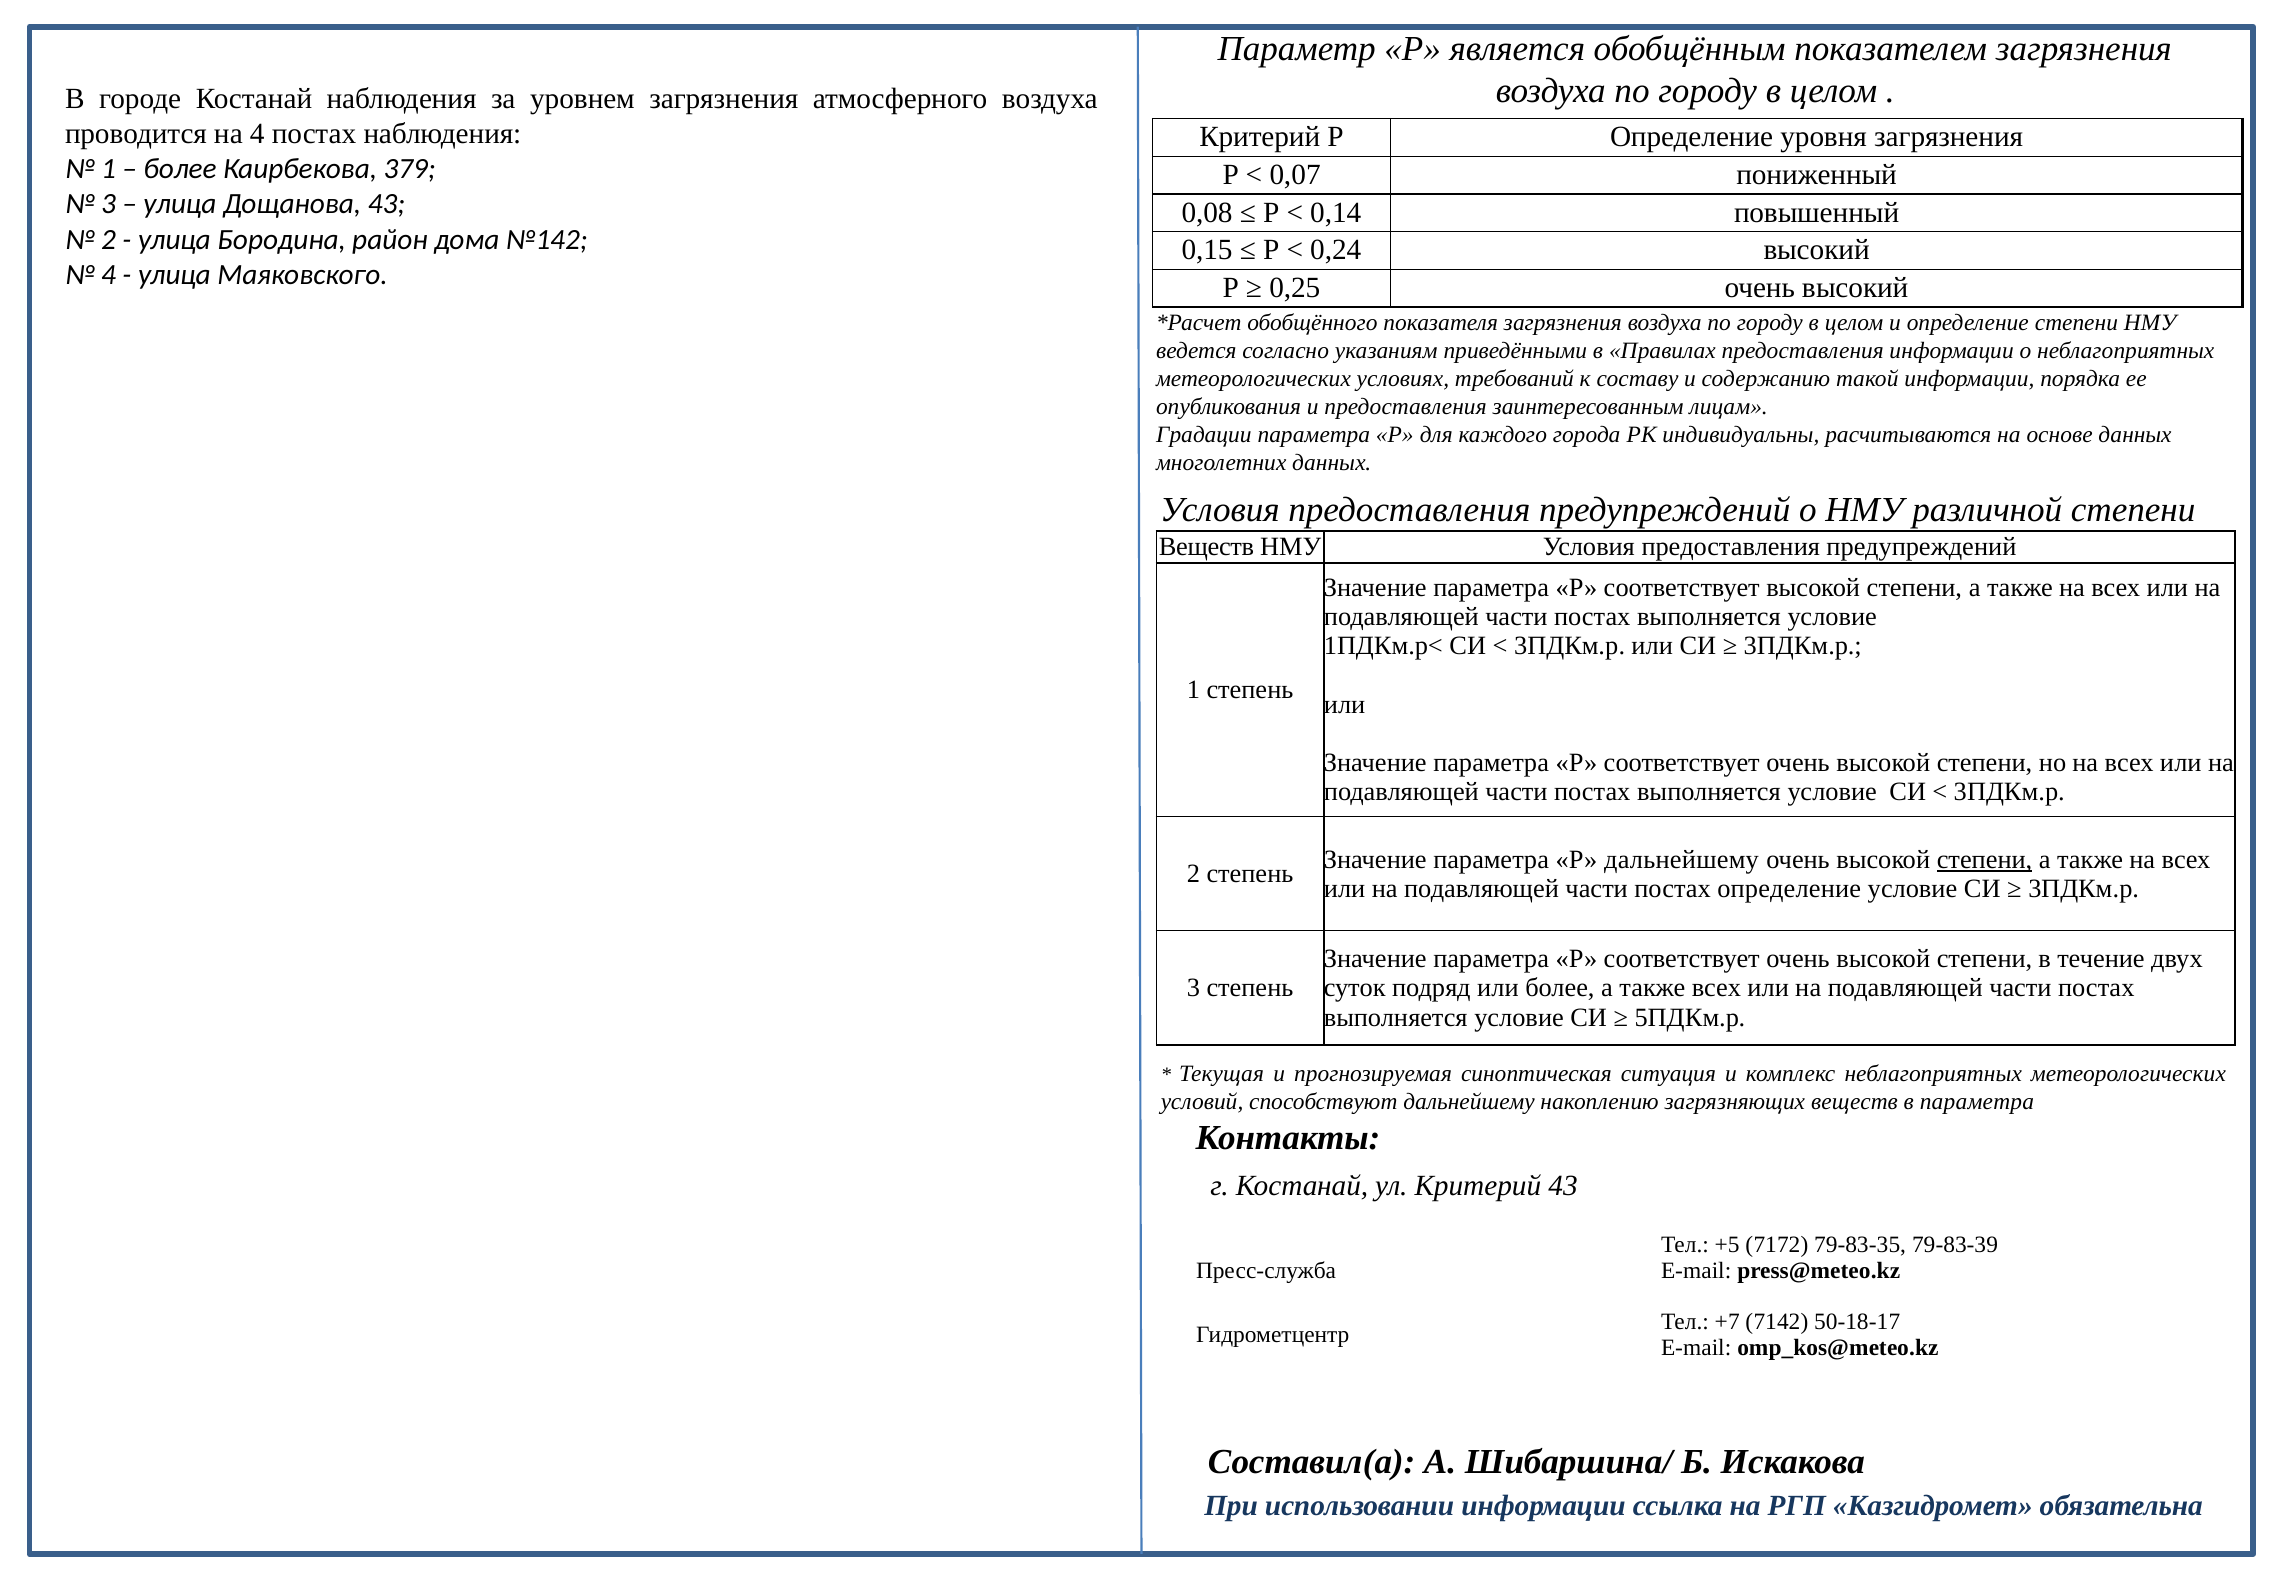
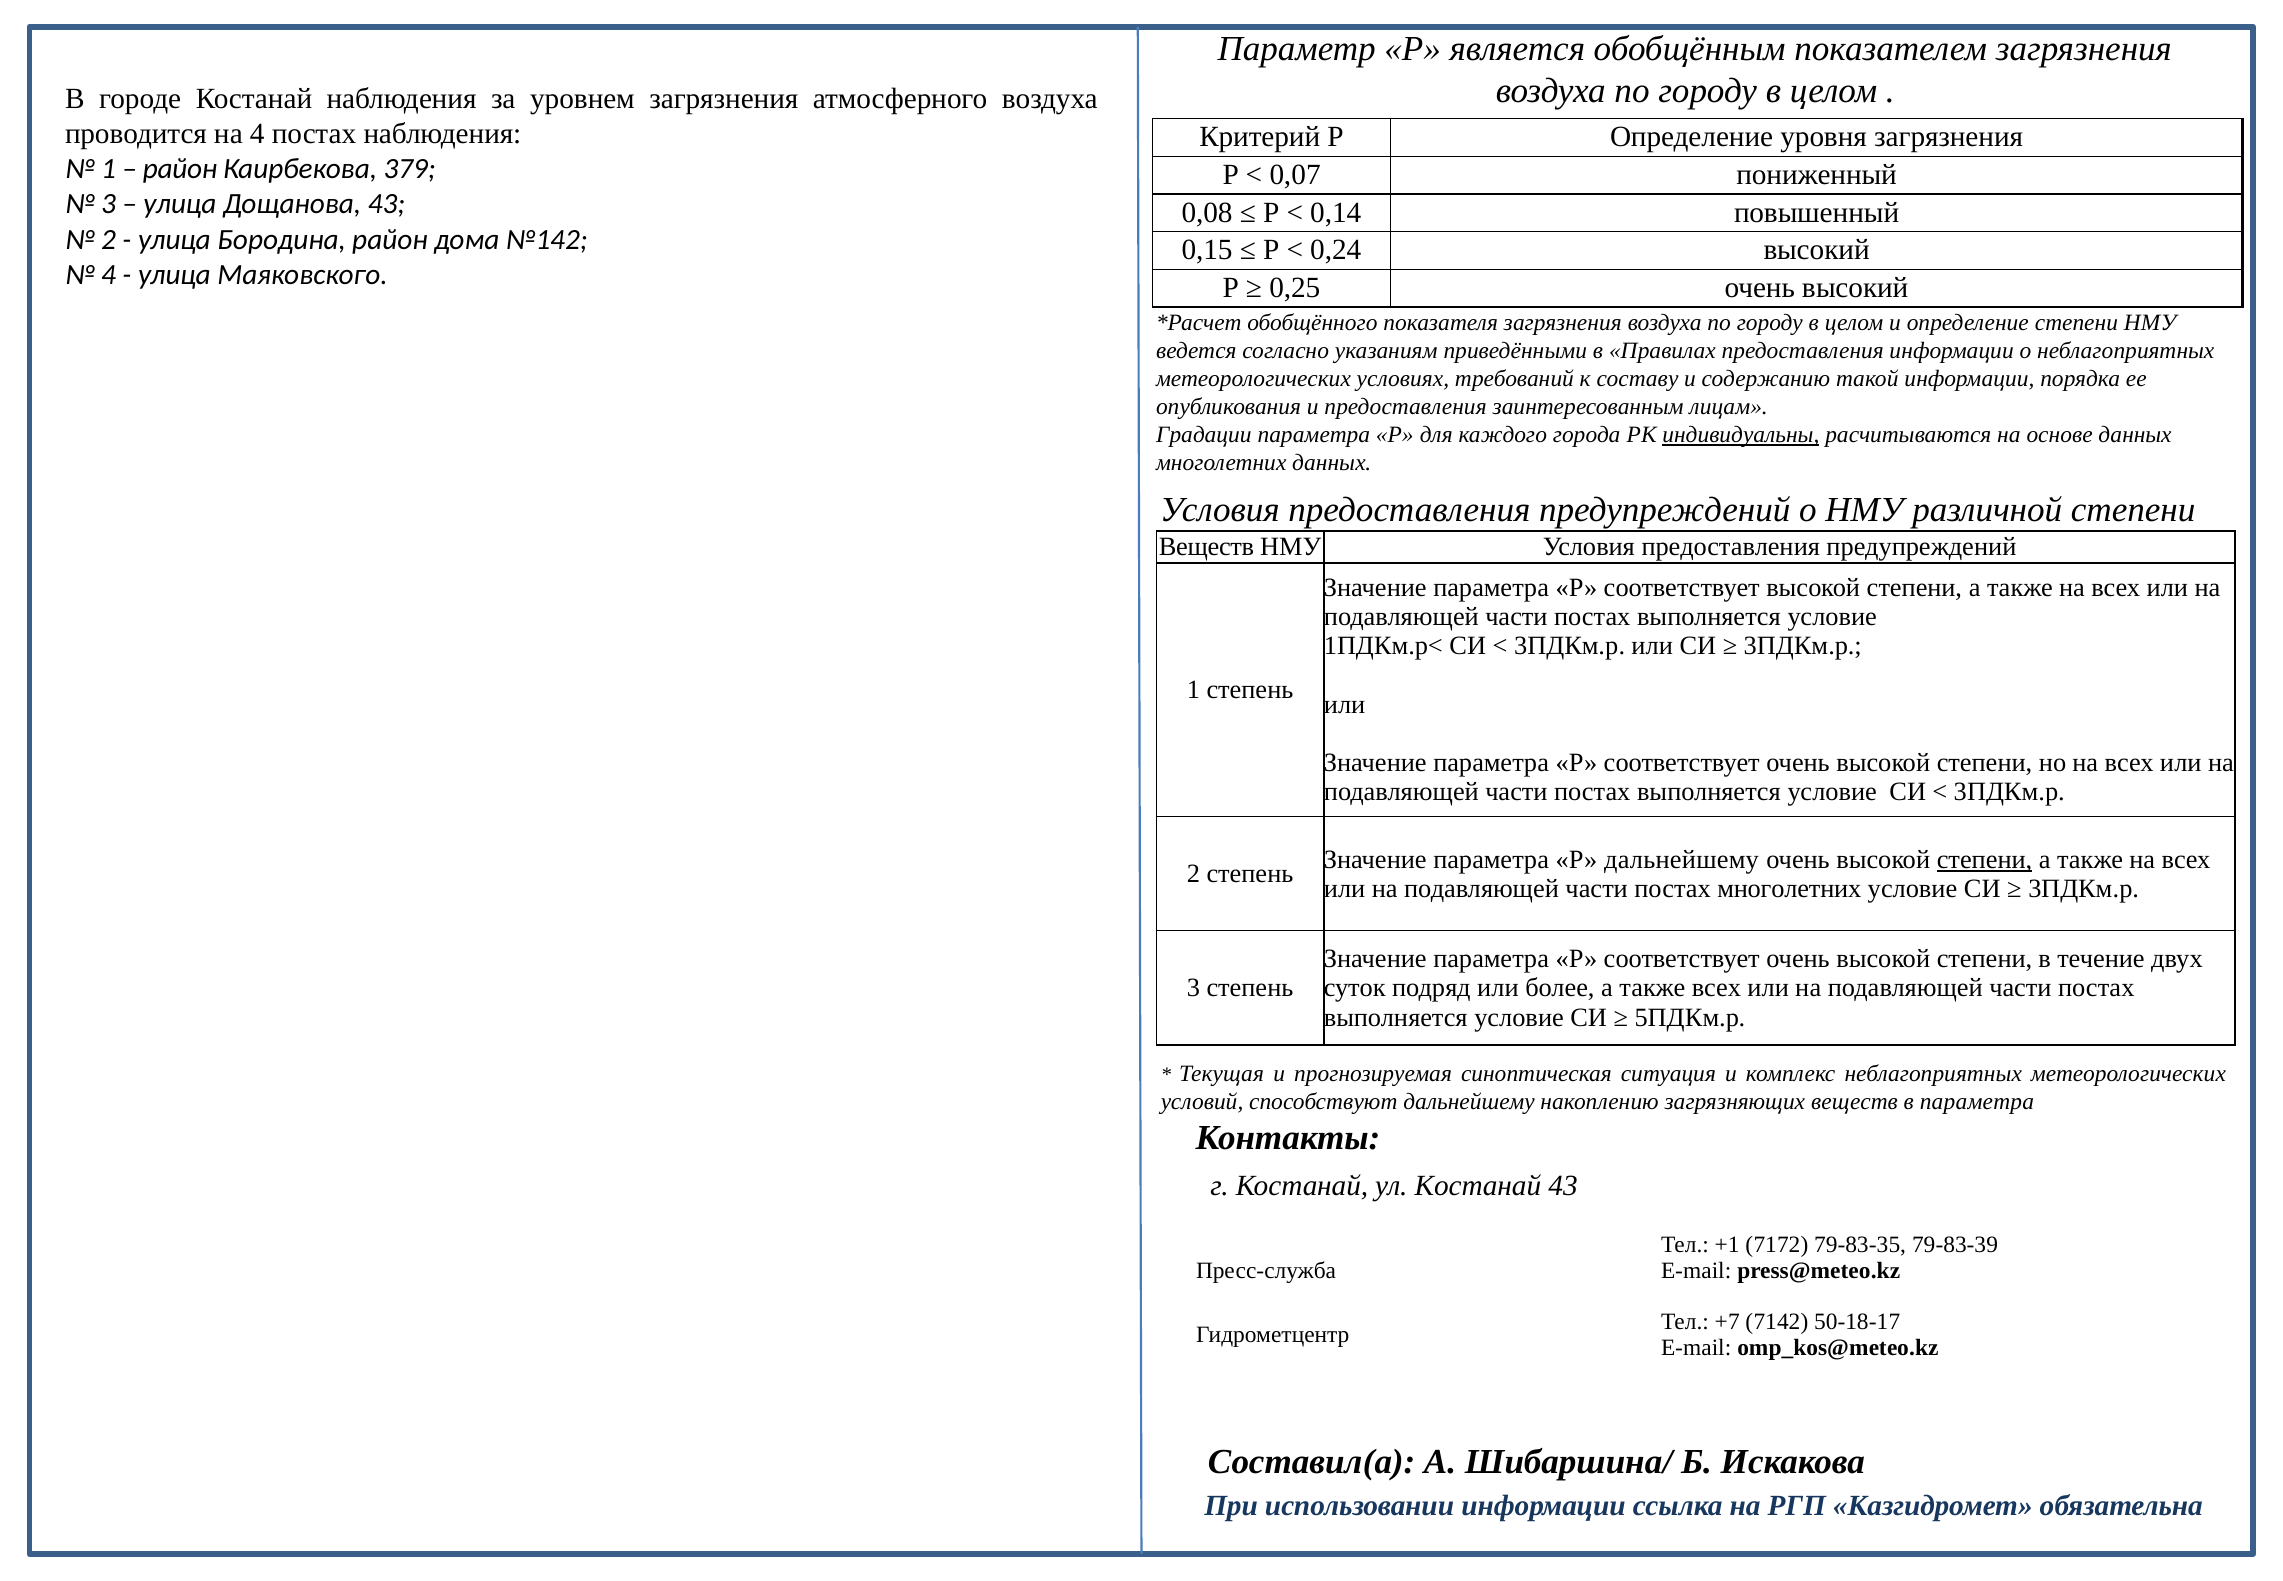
более at (180, 169): более -> район
индивидуальны underline: none -> present
постах определение: определение -> многолетних
ул Критерий: Критерий -> Костанай
+5: +5 -> +1
